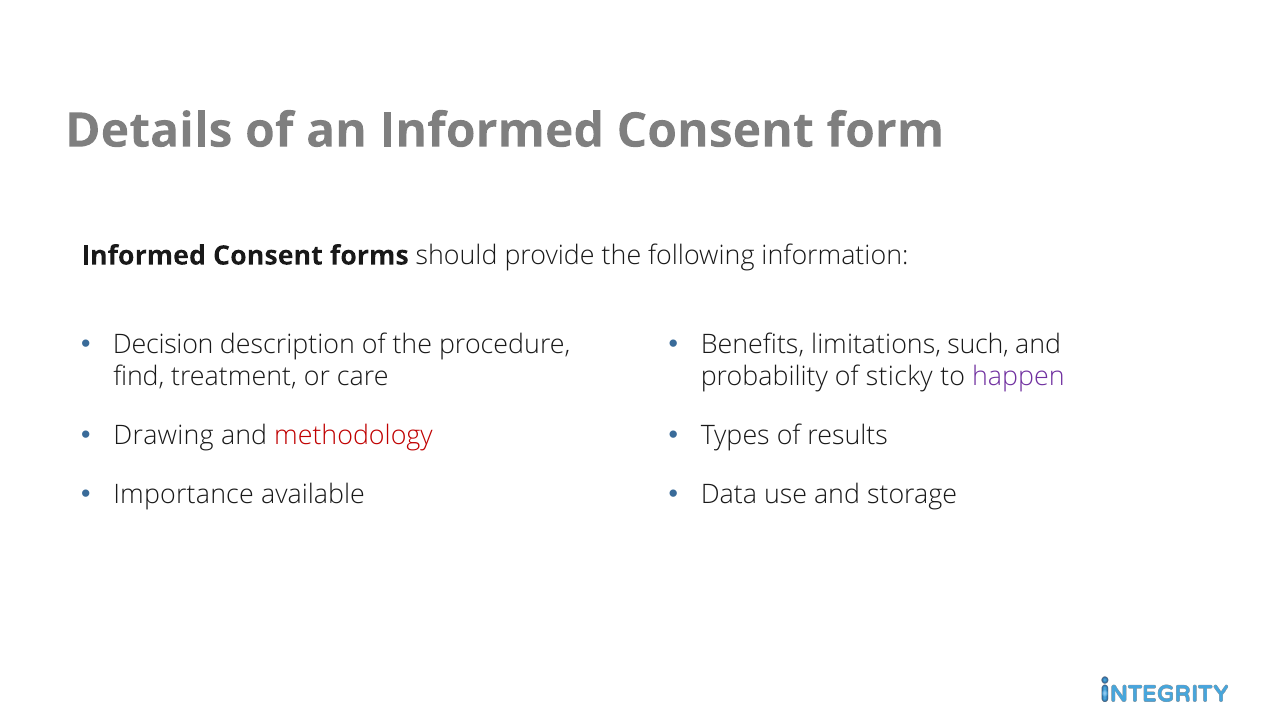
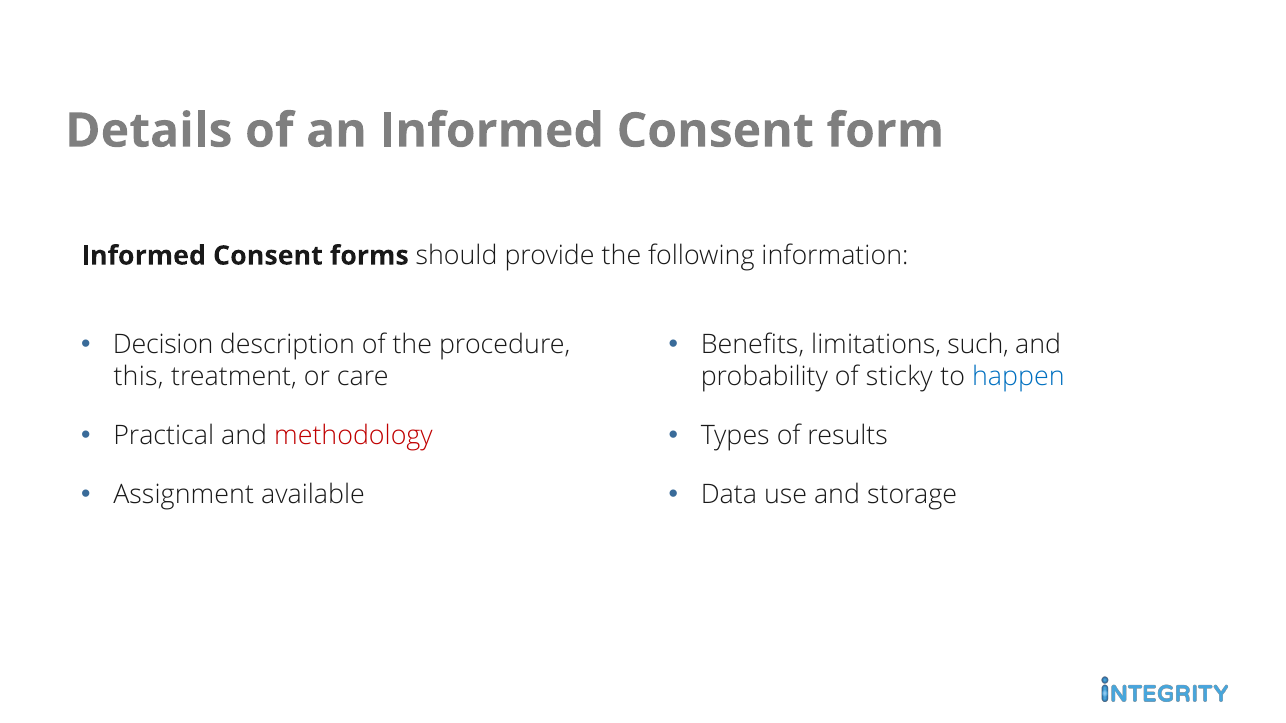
find: find -> this
happen colour: purple -> blue
Drawing: Drawing -> Practical
Importance: Importance -> Assignment
